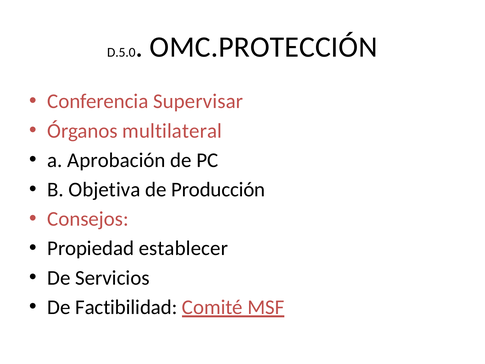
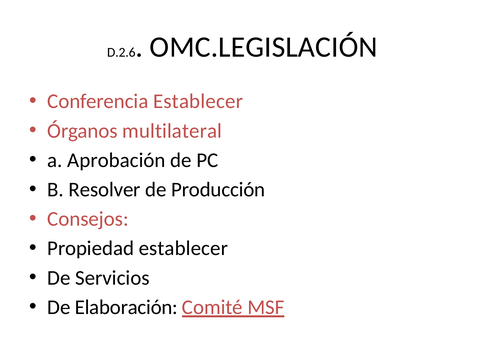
D.5.0: D.5.0 -> D.2.6
OMC.PROTECCIÓN: OMC.PROTECCIÓN -> OMC.LEGISLACIÓN
Conferencia Supervisar: Supervisar -> Establecer
Objetiva: Objetiva -> Resolver
Factibilidad: Factibilidad -> Elaboración
